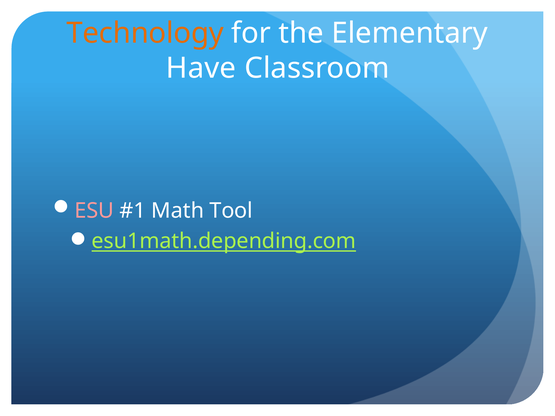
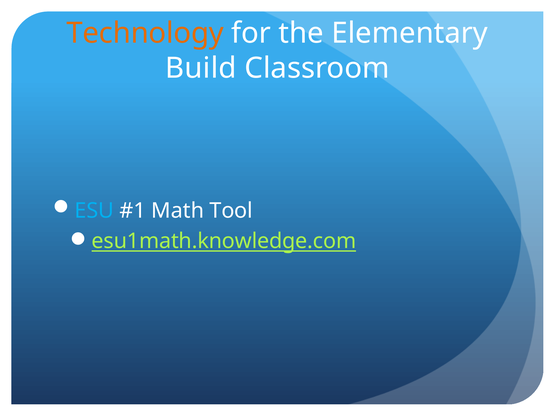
Have: Have -> Build
ESU colour: pink -> light blue
esu1math.depending.com: esu1math.depending.com -> esu1math.knowledge.com
